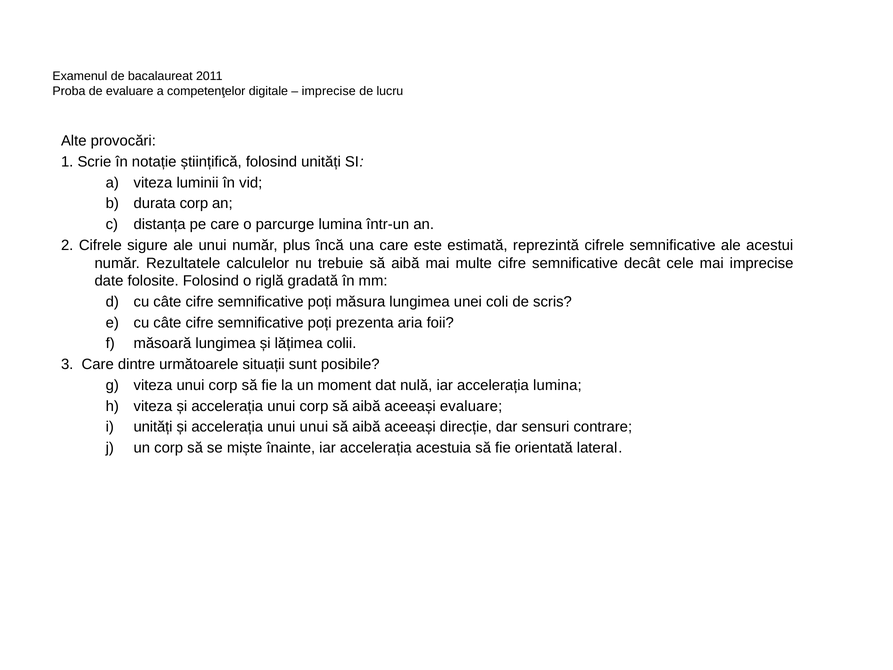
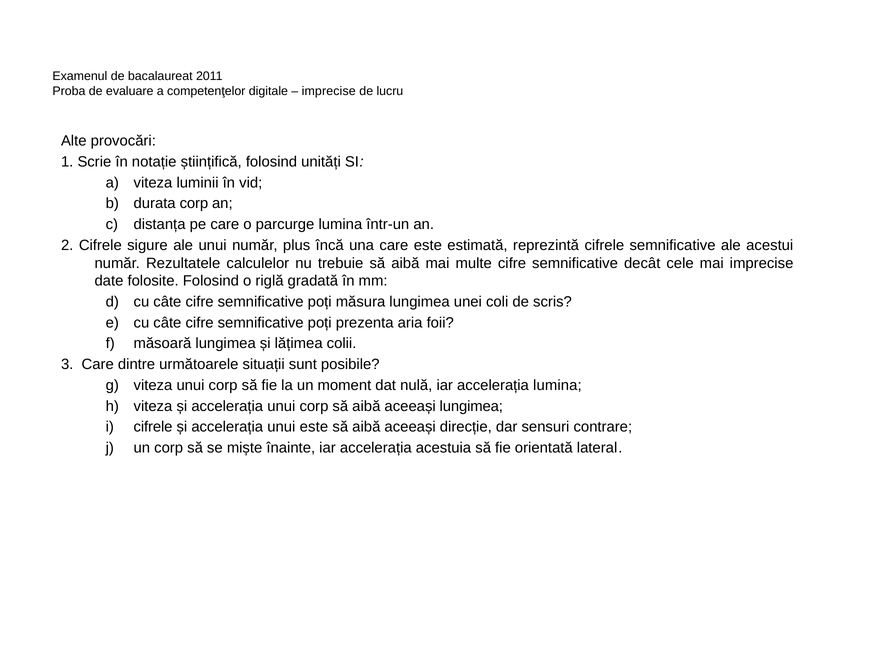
aceeași evaluare: evaluare -> lungimea
unități at (153, 427): unități -> cifrele
unui unui: unui -> este
